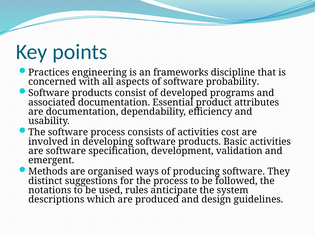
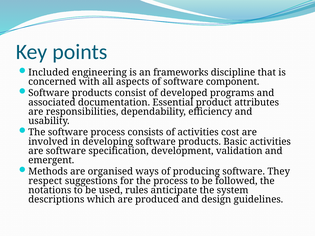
Practices: Practices -> Included
probability: probability -> component
are documentation: documentation -> responsibilities
distinct: distinct -> respect
